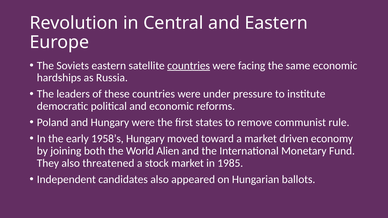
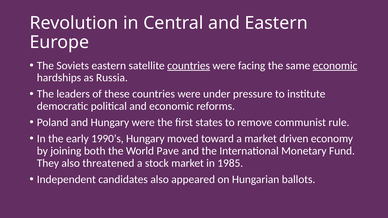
economic at (335, 66) underline: none -> present
1958’s: 1958’s -> 1990’s
Alien: Alien -> Pave
